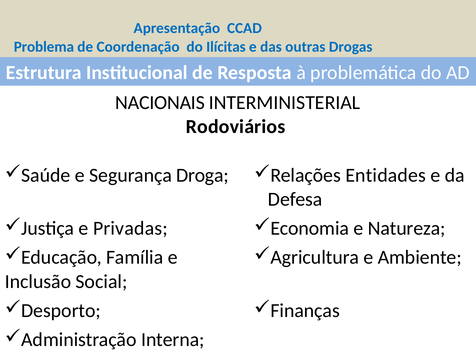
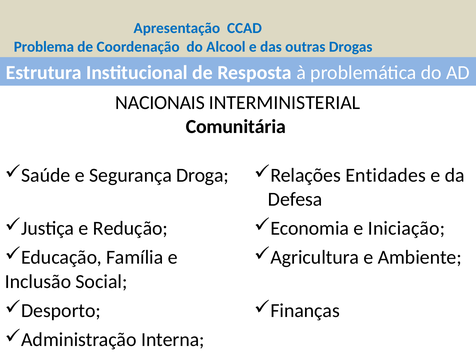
Ilícitas: Ilícitas -> Alcool
Rodoviários: Rodoviários -> Comunitária
Privadas: Privadas -> Redução
Natureza: Natureza -> Iniciação
